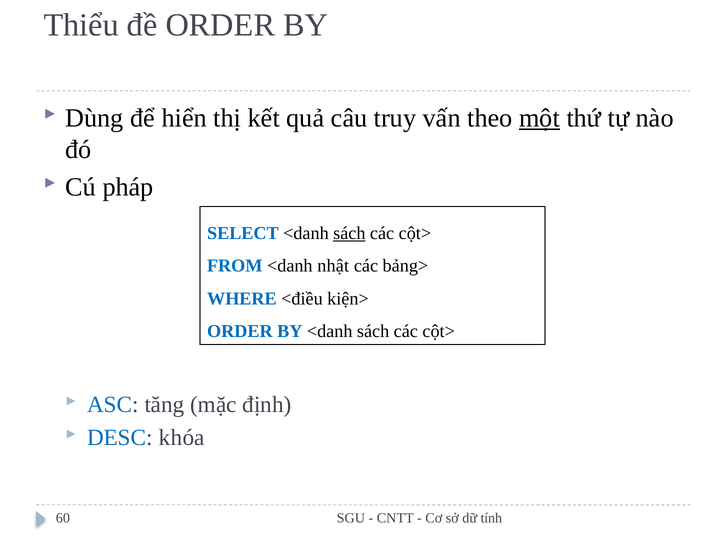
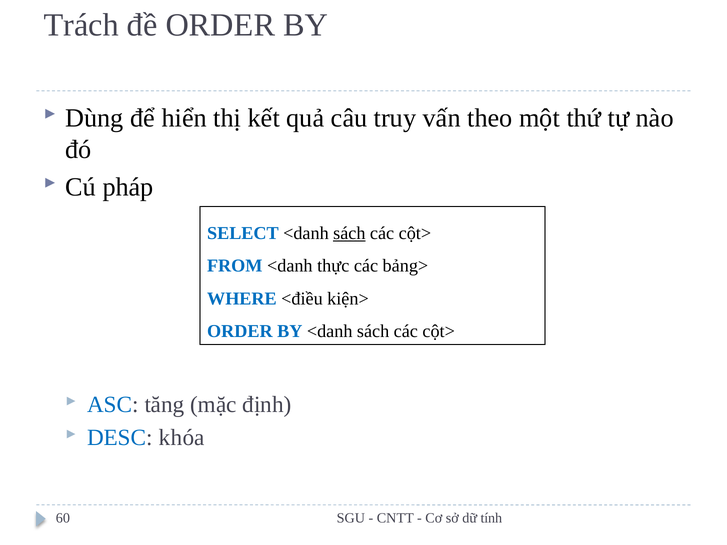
Thiểu: Thiểu -> Trách
một underline: present -> none
nhật: nhật -> thực
